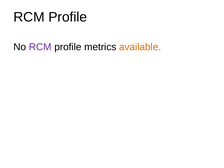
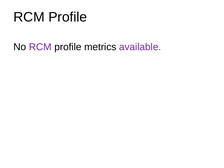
available colour: orange -> purple
